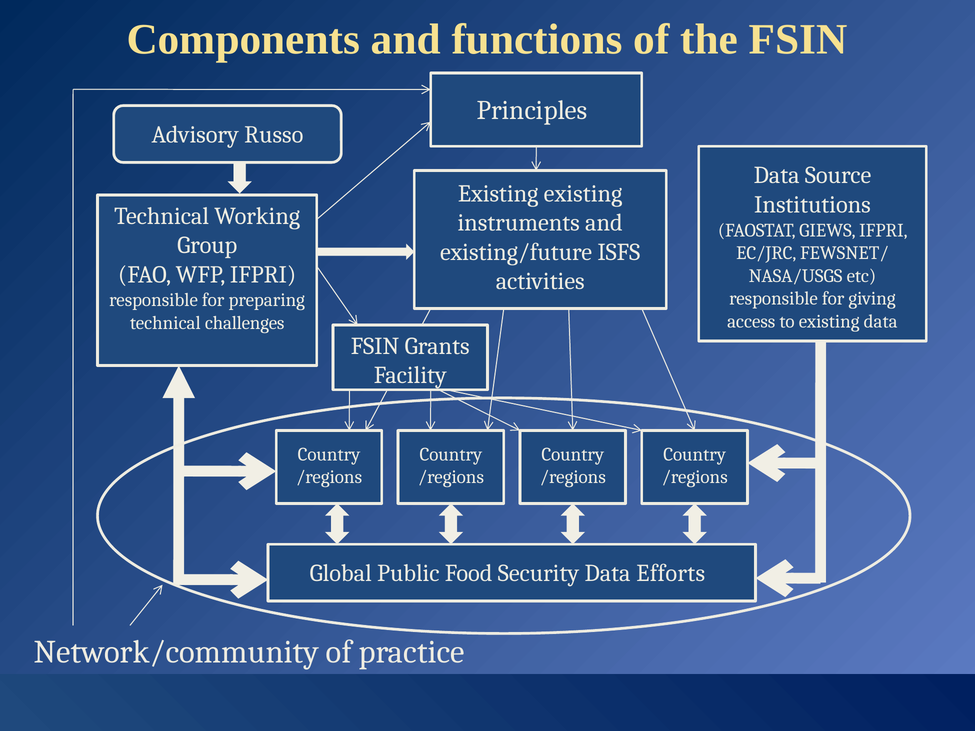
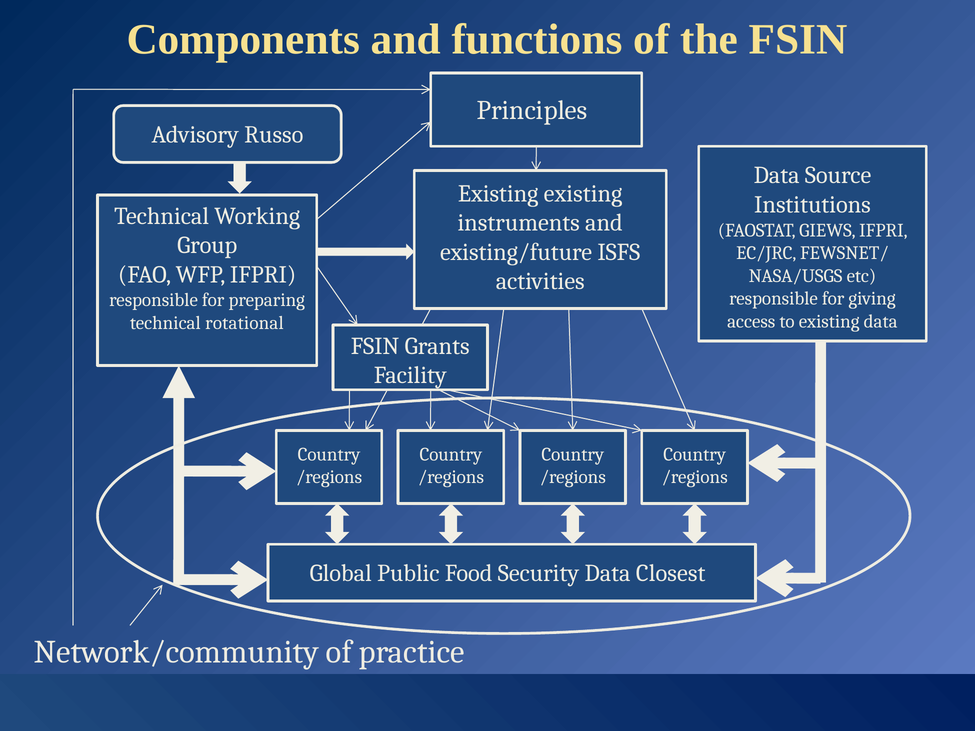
challenges: challenges -> rotational
Efforts: Efforts -> Closest
